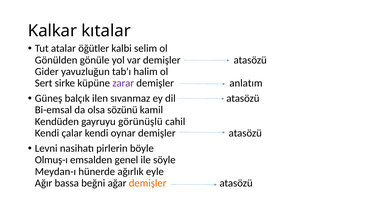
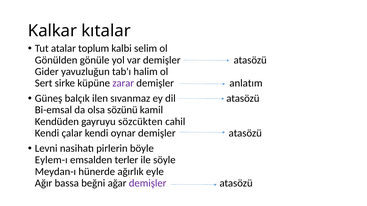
öğütler: öğütler -> toplum
görünüşlü: görünüşlü -> sözcükten
Olmuş-ı: Olmuş-ı -> Eylem-ı
genel: genel -> terler
demişler at (148, 183) colour: orange -> purple
